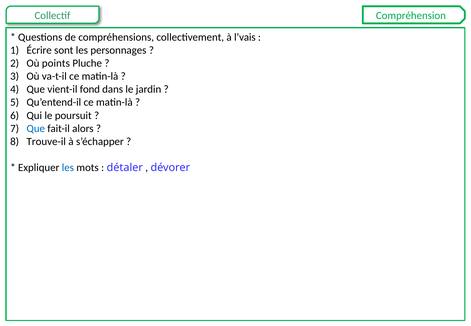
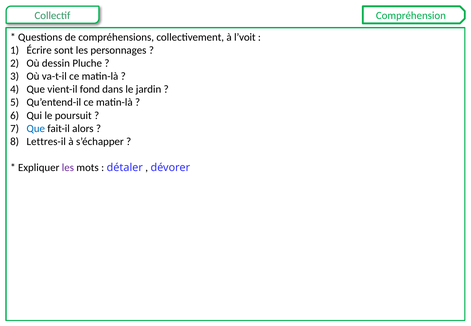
l’vais: l’vais -> l’voit
points: points -> dessin
Trouve-il: Trouve-il -> Lettres-il
les at (68, 168) colour: blue -> purple
